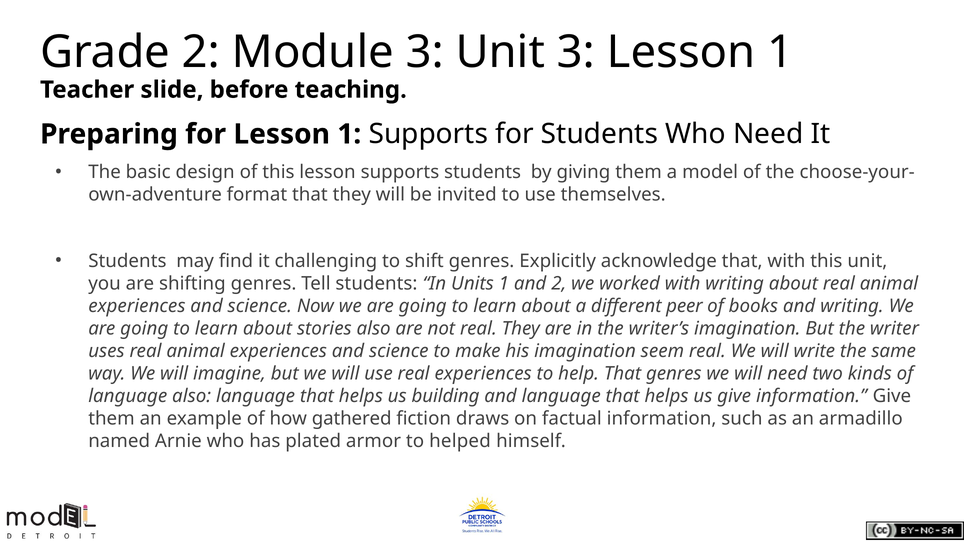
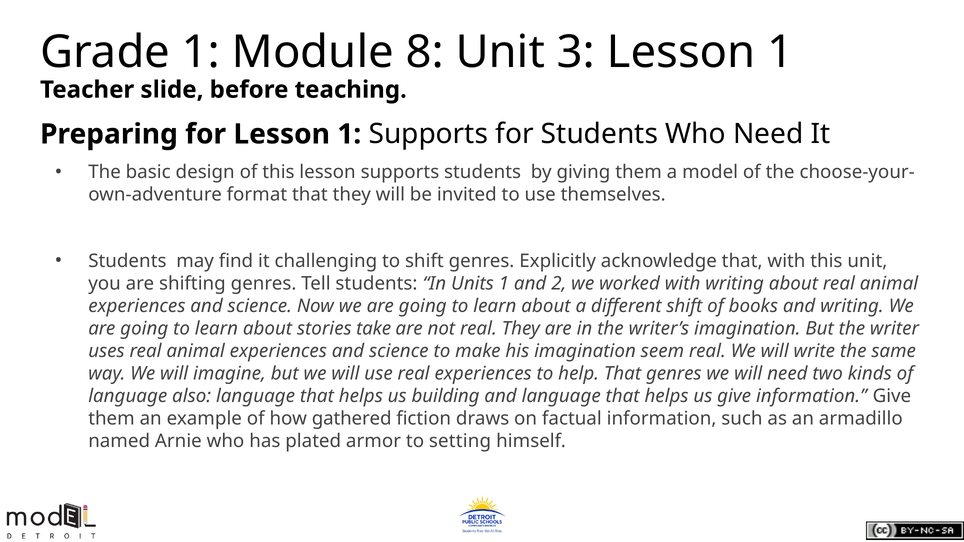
Grade 2: 2 -> 1
Module 3: 3 -> 8
different peer: peer -> shift
stories also: also -> take
helped: helped -> setting
